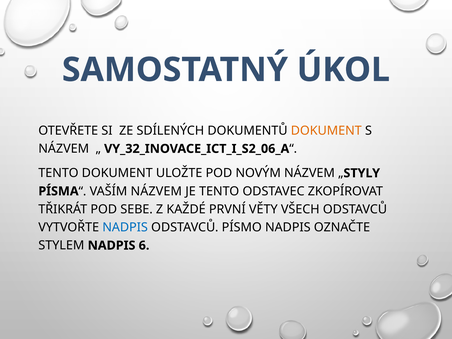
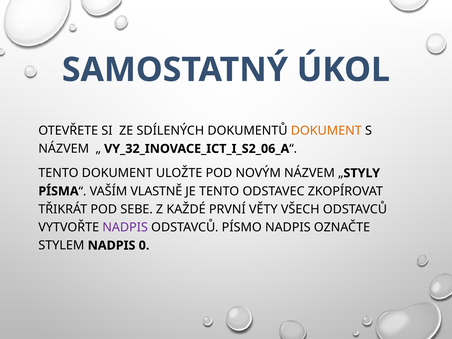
VAŠÍM NÁZVEM: NÁZVEM -> VLASTNĚ
NADPIS at (125, 227) colour: blue -> purple
6: 6 -> 0
